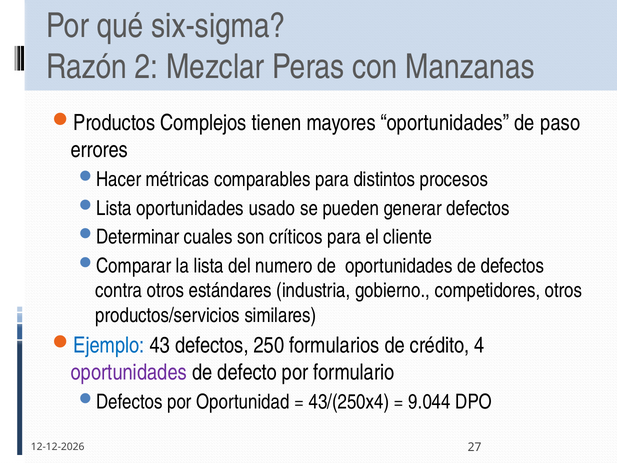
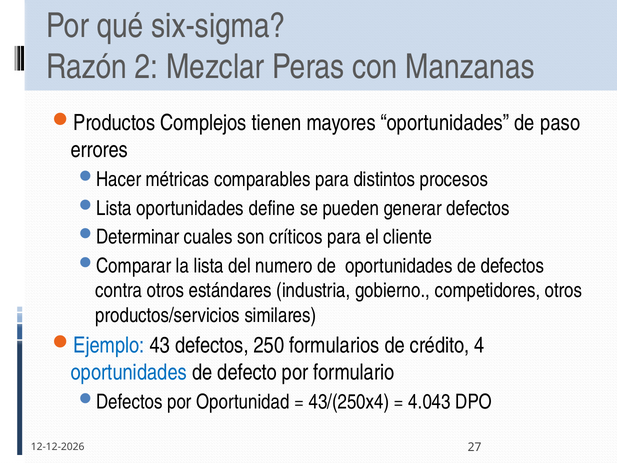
usado: usado -> define
oportunidades at (129, 372) colour: purple -> blue
9.044: 9.044 -> 4.043
